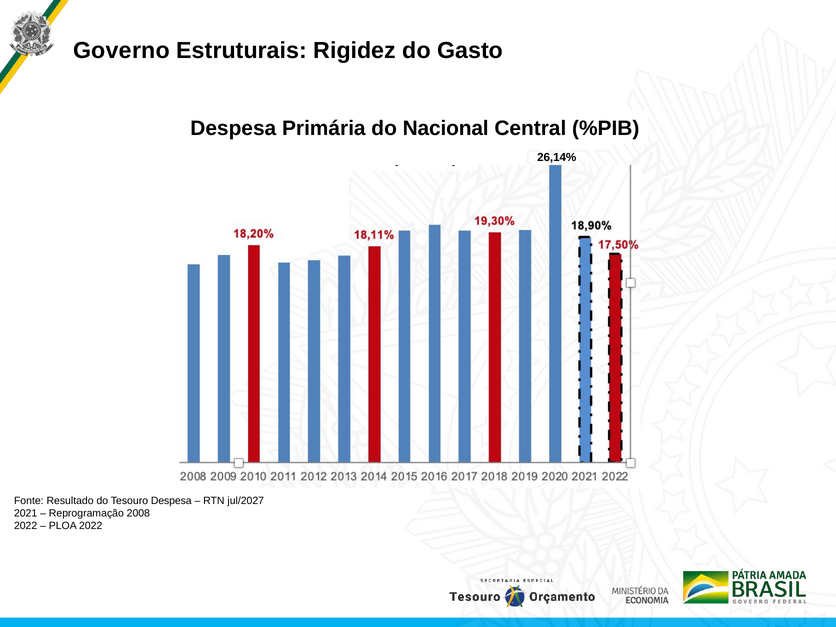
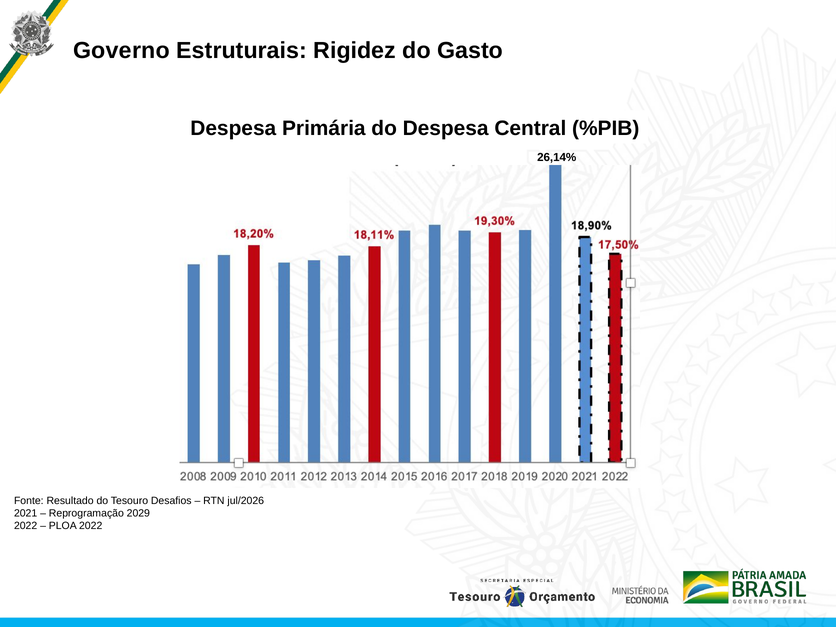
do Nacional: Nacional -> Despesa
Tesouro Despesa: Despesa -> Desafios
jul/2027: jul/2027 -> jul/2026
2008: 2008 -> 2029
